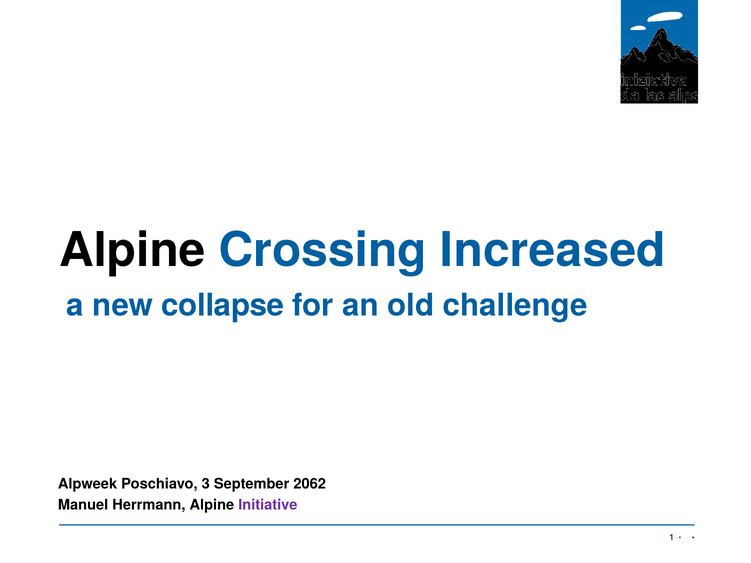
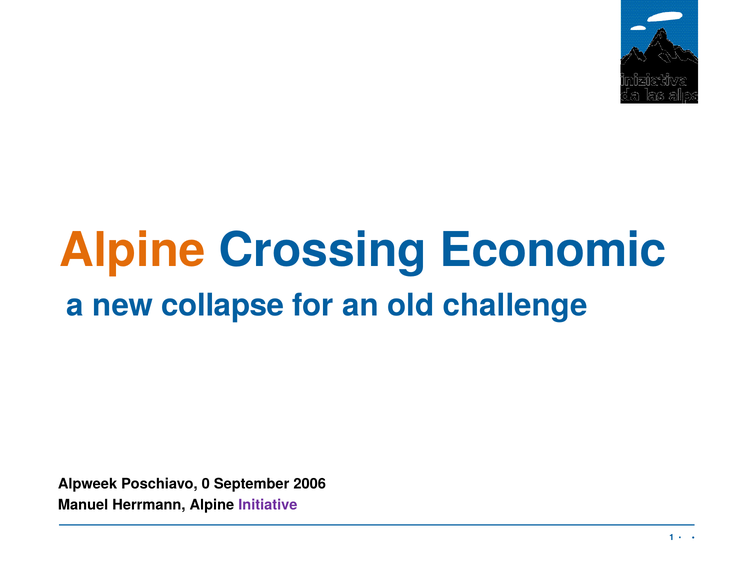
Alpine at (132, 250) colour: black -> orange
Increased: Increased -> Economic
3: 3 -> 0
2062: 2062 -> 2006
